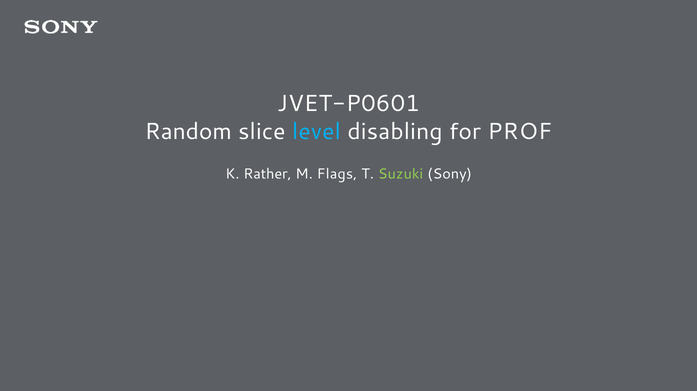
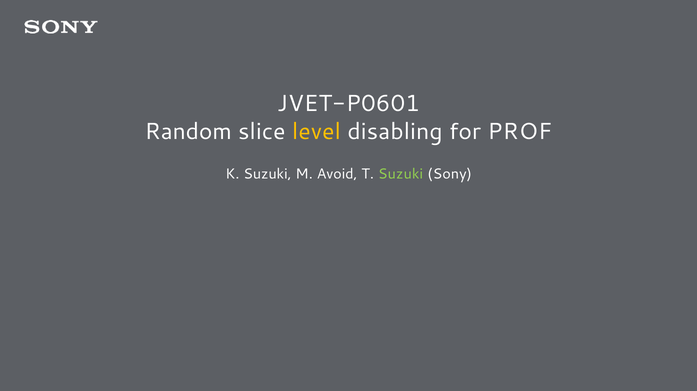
level colour: light blue -> yellow
K Rather: Rather -> Suzuki
Flags: Flags -> Avoid
